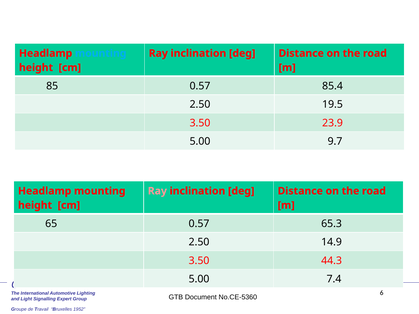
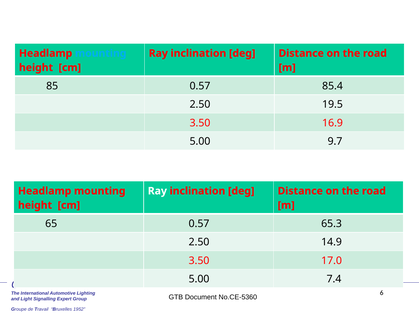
23.9: 23.9 -> 16.9
Ray at (157, 191) colour: pink -> white
44.3: 44.3 -> 17.0
